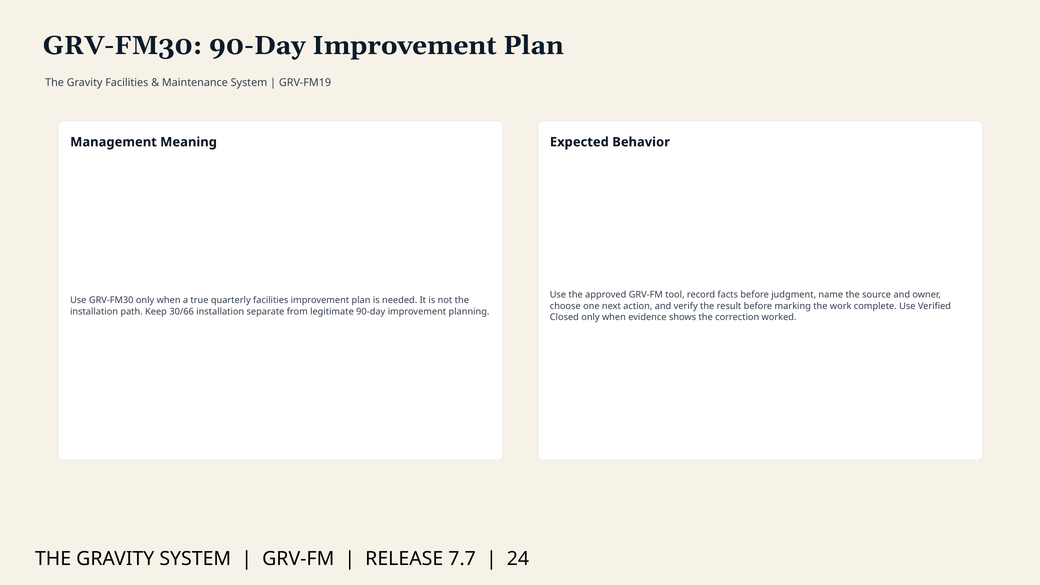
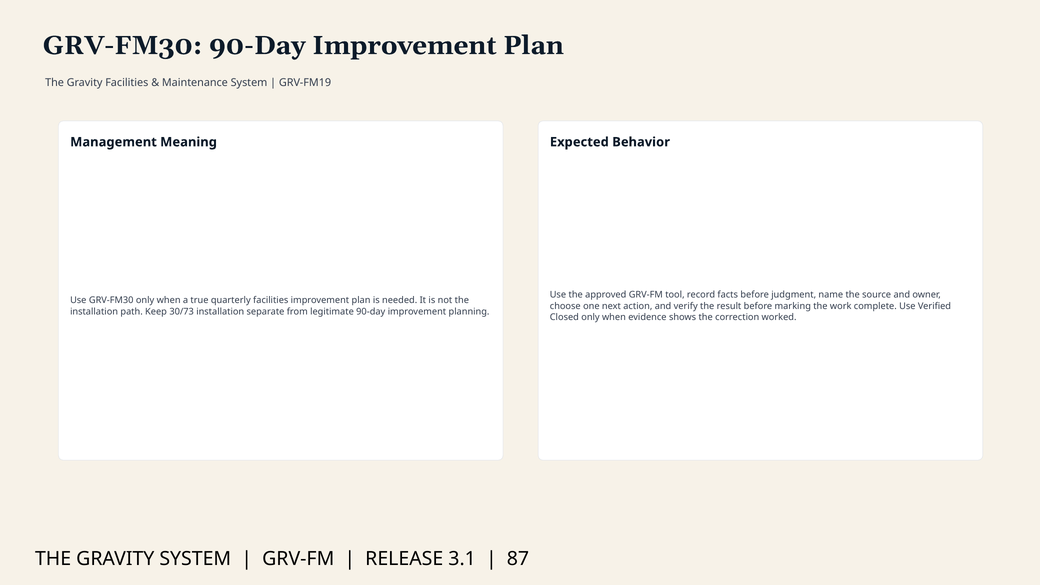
30/66: 30/66 -> 30/73
7.7: 7.7 -> 3.1
24: 24 -> 87
